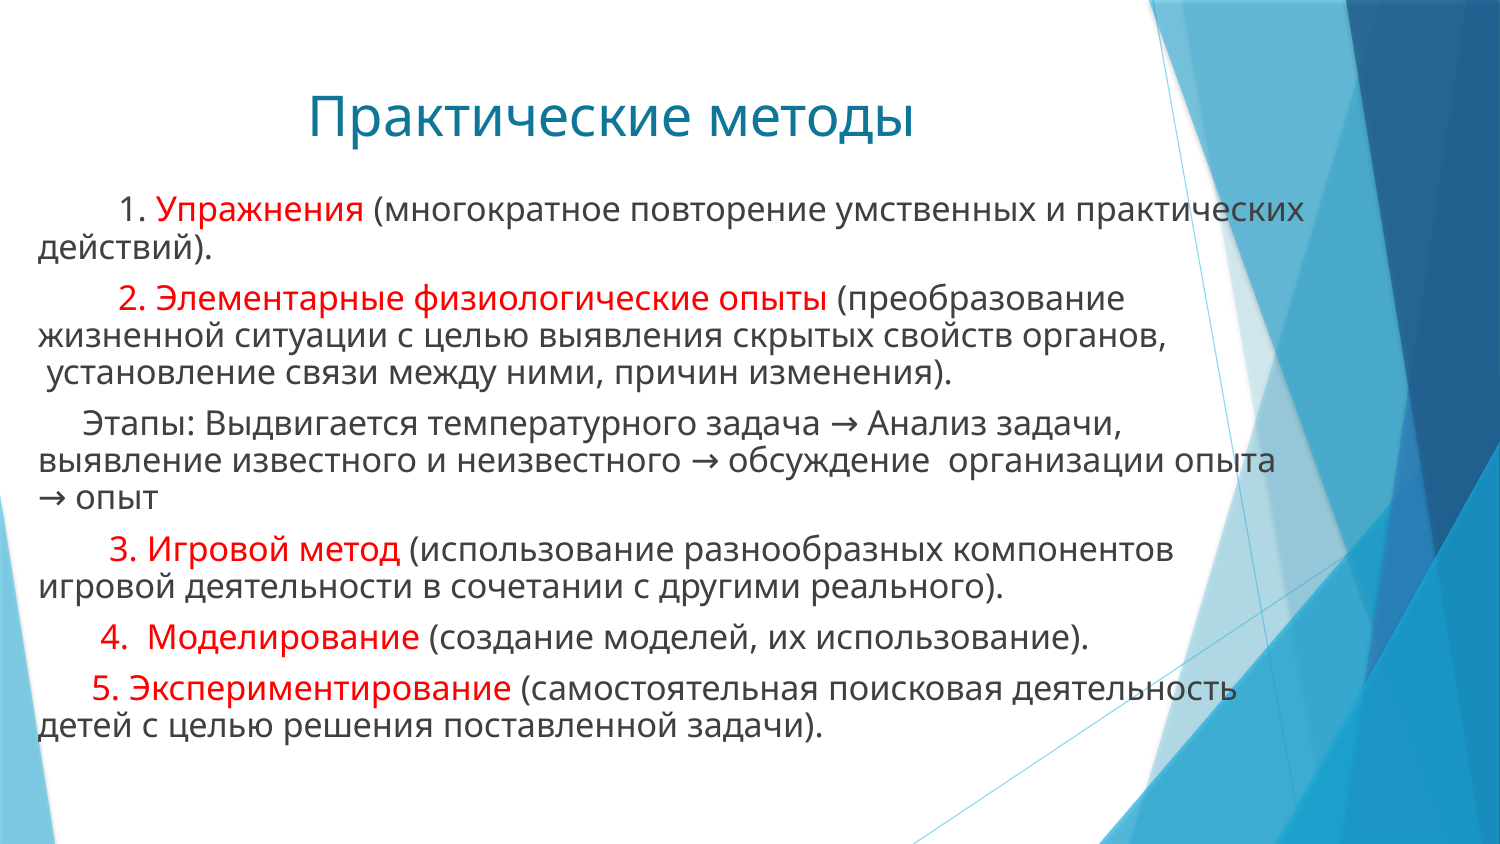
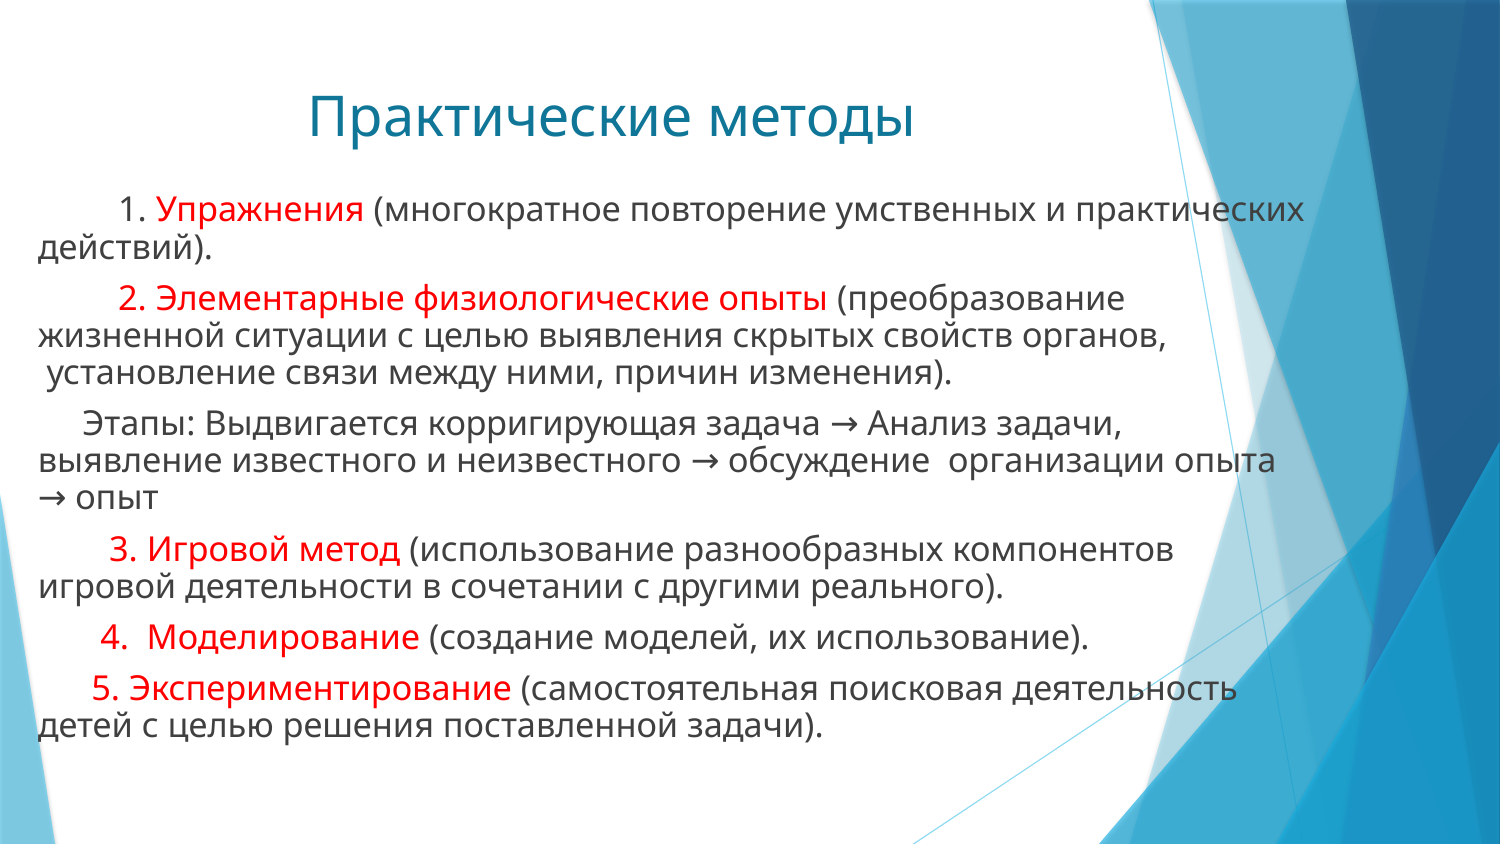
температурного: температурного -> корригирующая
